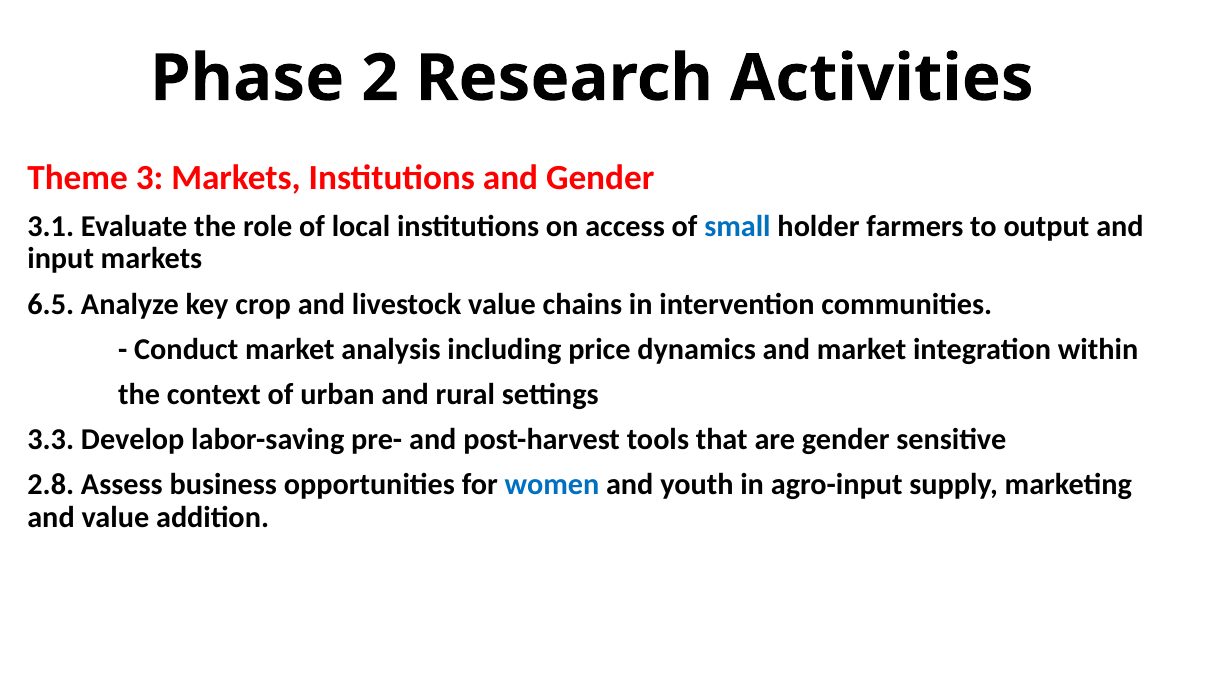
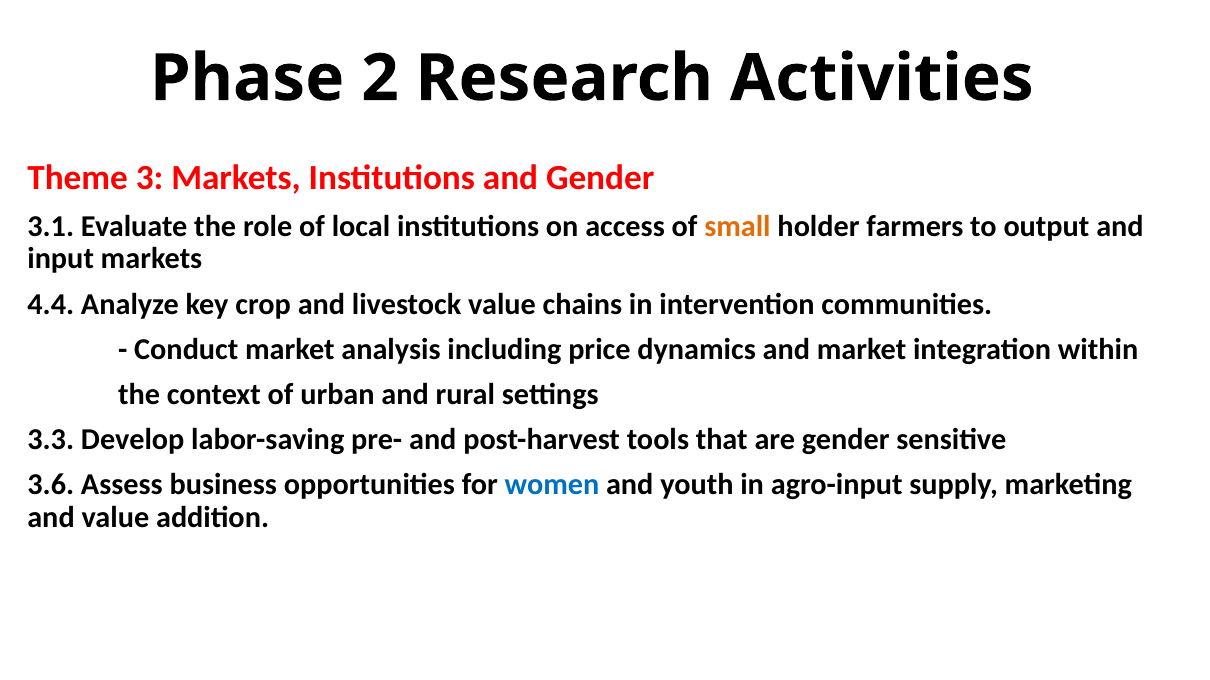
small colour: blue -> orange
6.5: 6.5 -> 4.4
2.8: 2.8 -> 3.6
